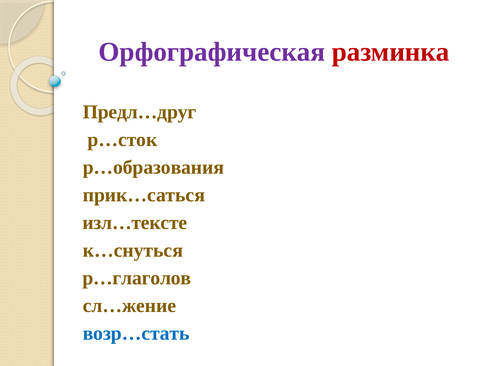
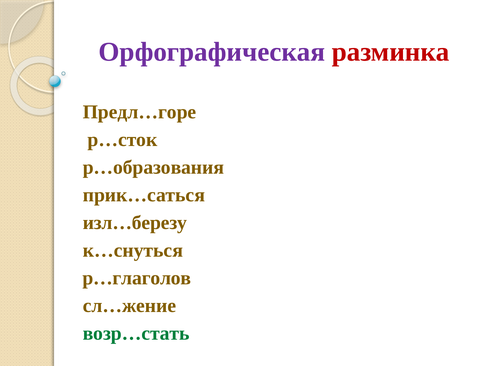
Предл…друг: Предл…друг -> Предл…горе
изл…тексте: изл…тексте -> изл…березу
возр…стать colour: blue -> green
